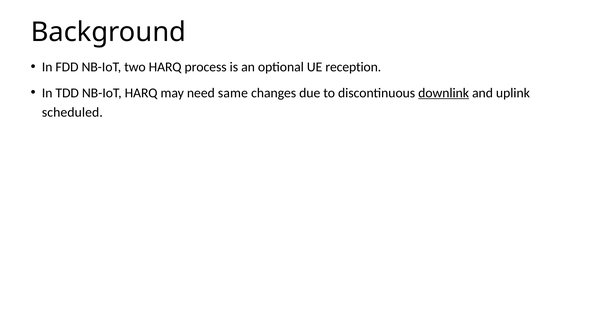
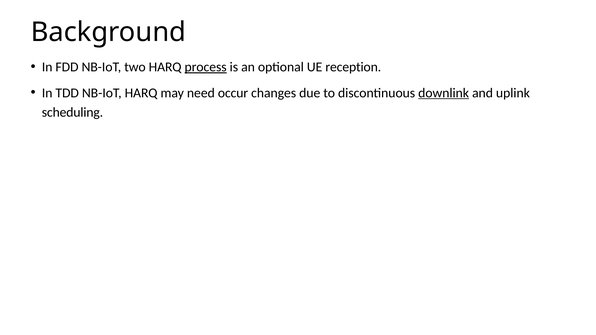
process underline: none -> present
same: same -> occur
scheduled: scheduled -> scheduling
